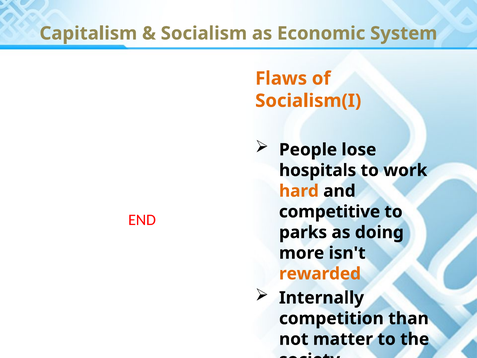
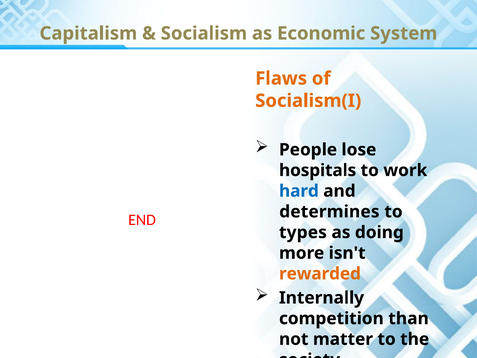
hard colour: orange -> blue
competitive: competitive -> determines
parks: parks -> types
